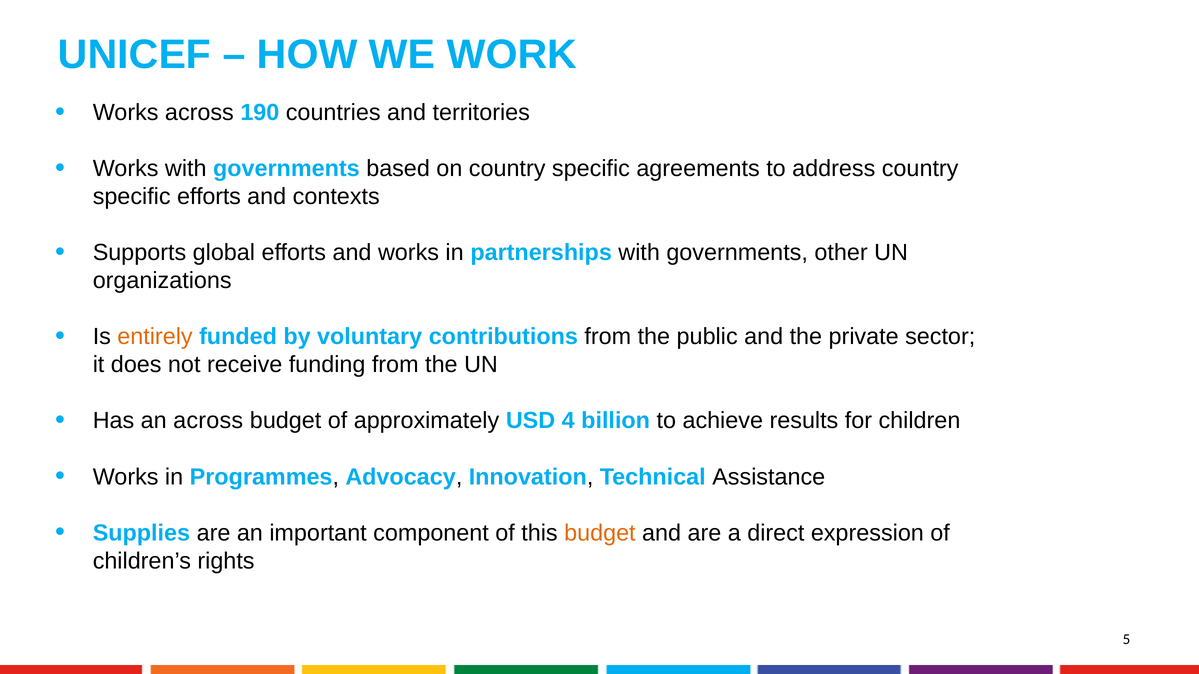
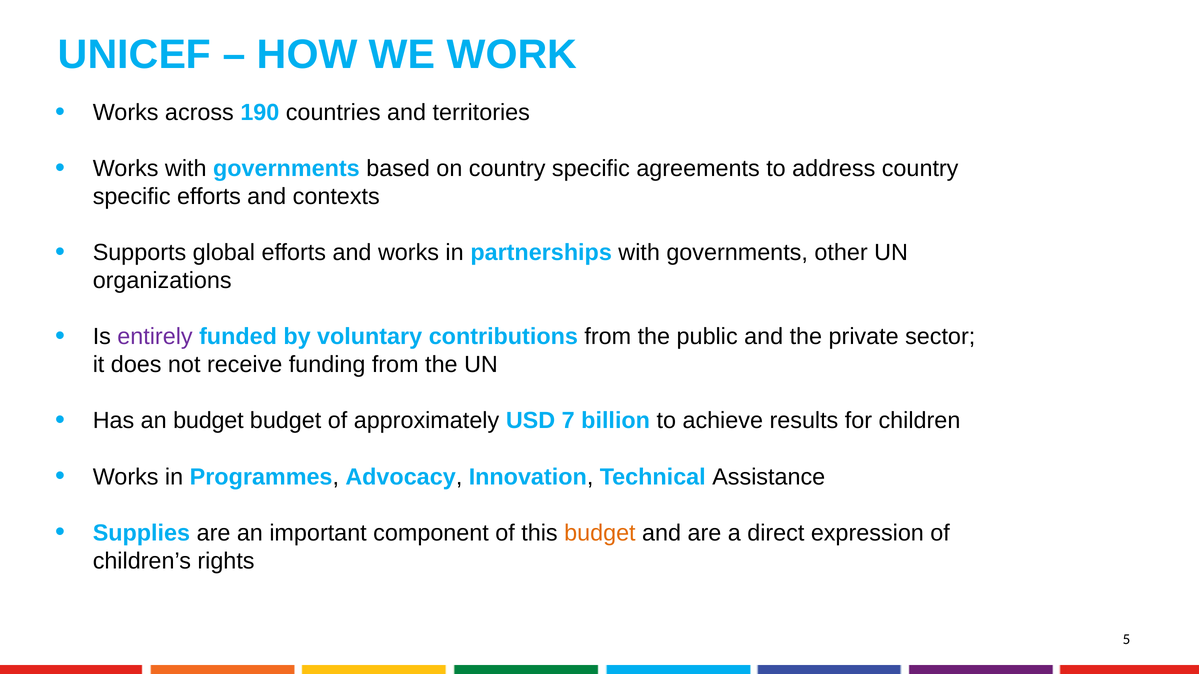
entirely colour: orange -> purple
an across: across -> budget
4: 4 -> 7
